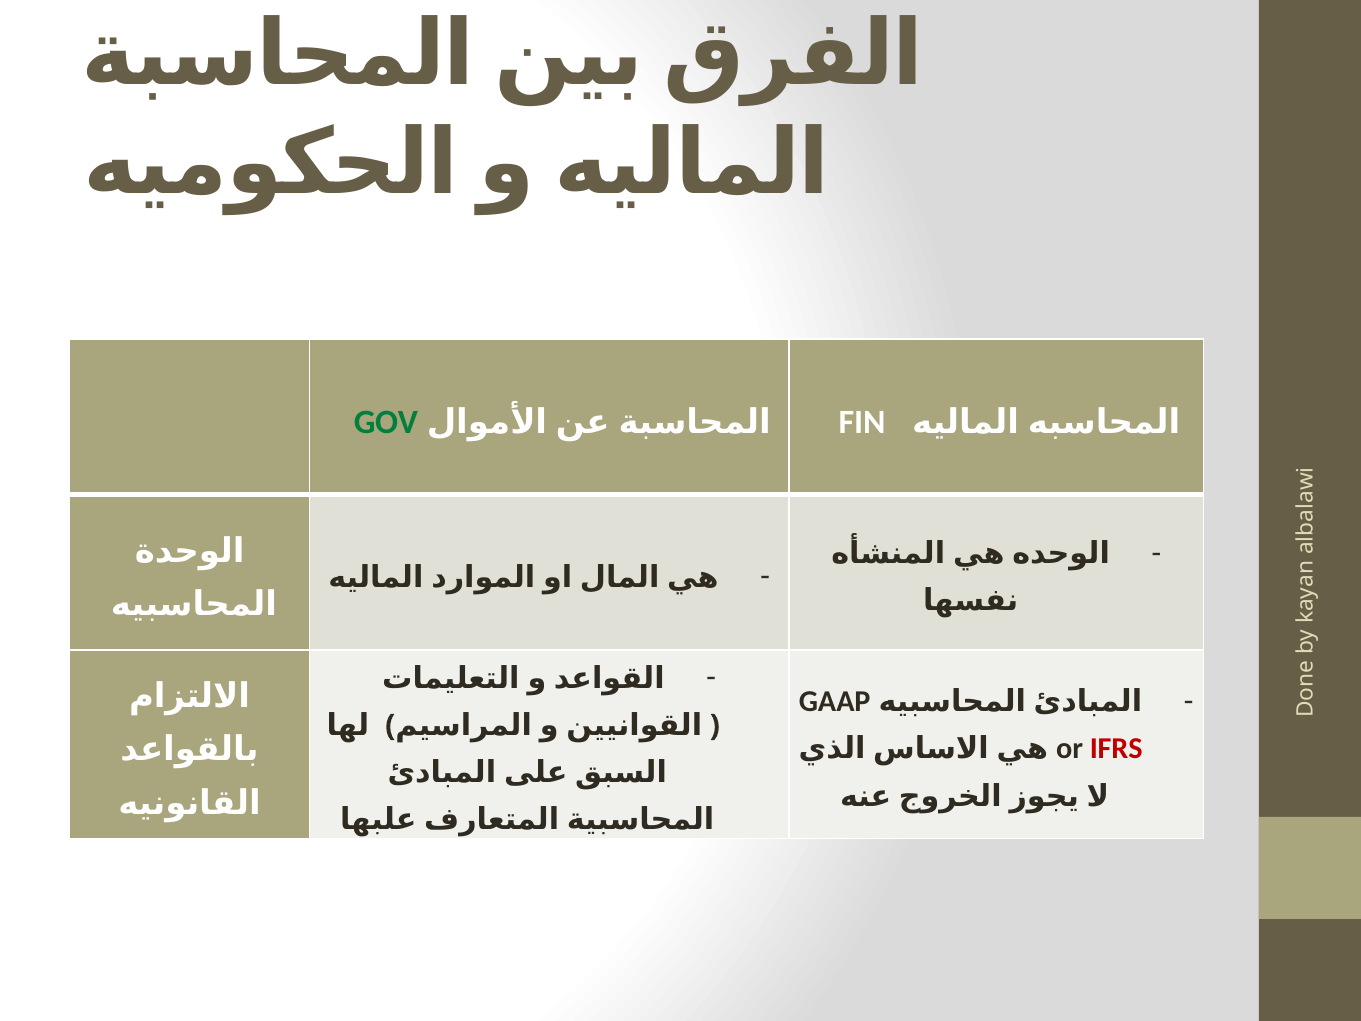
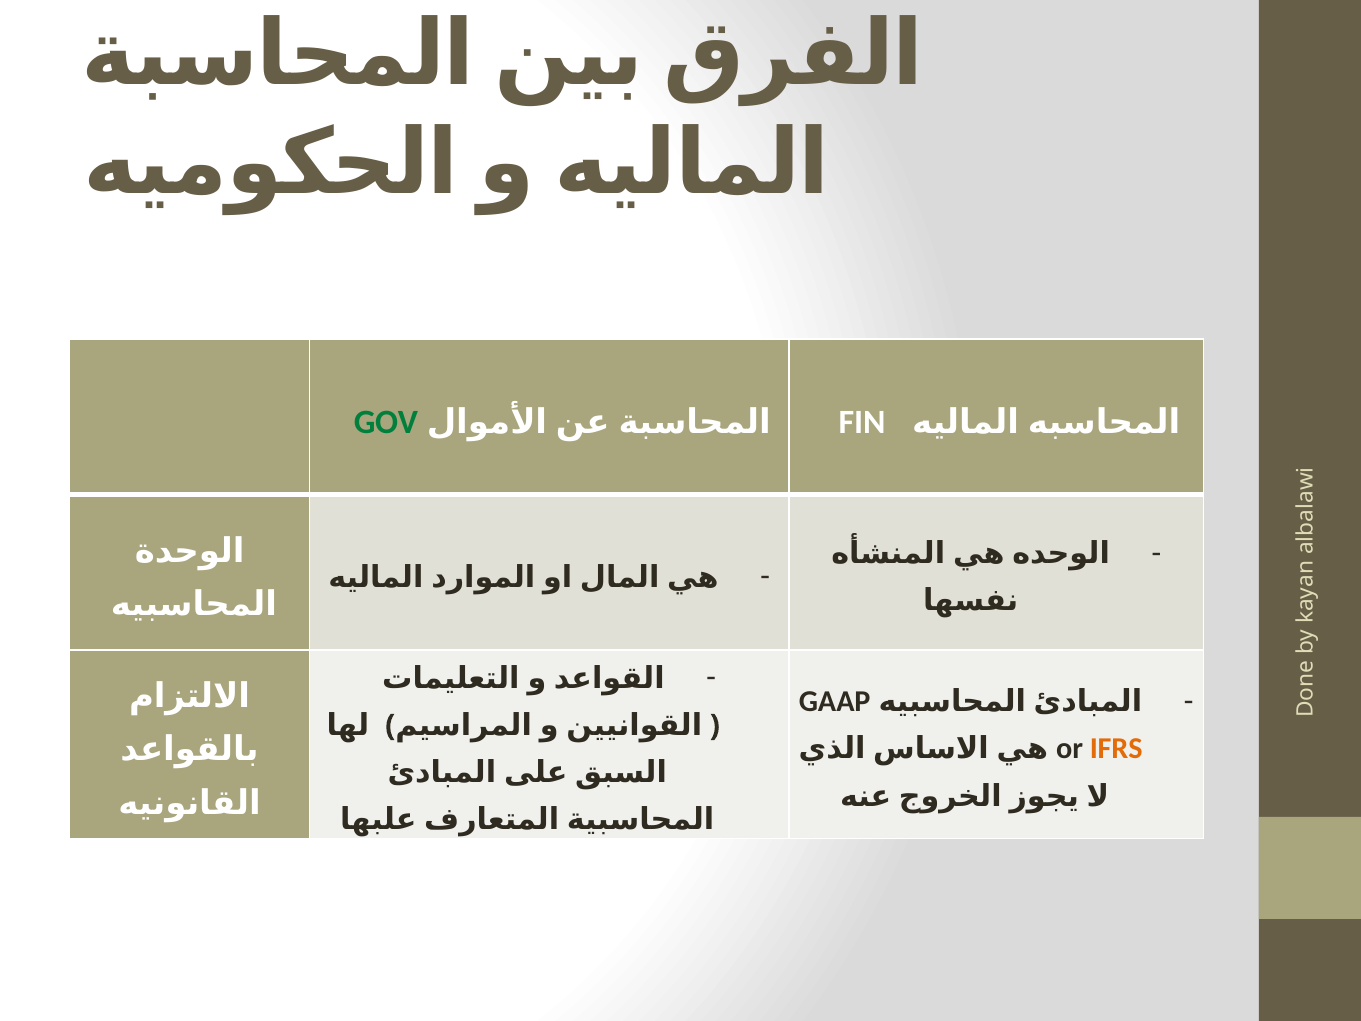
IFRS colour: red -> orange
